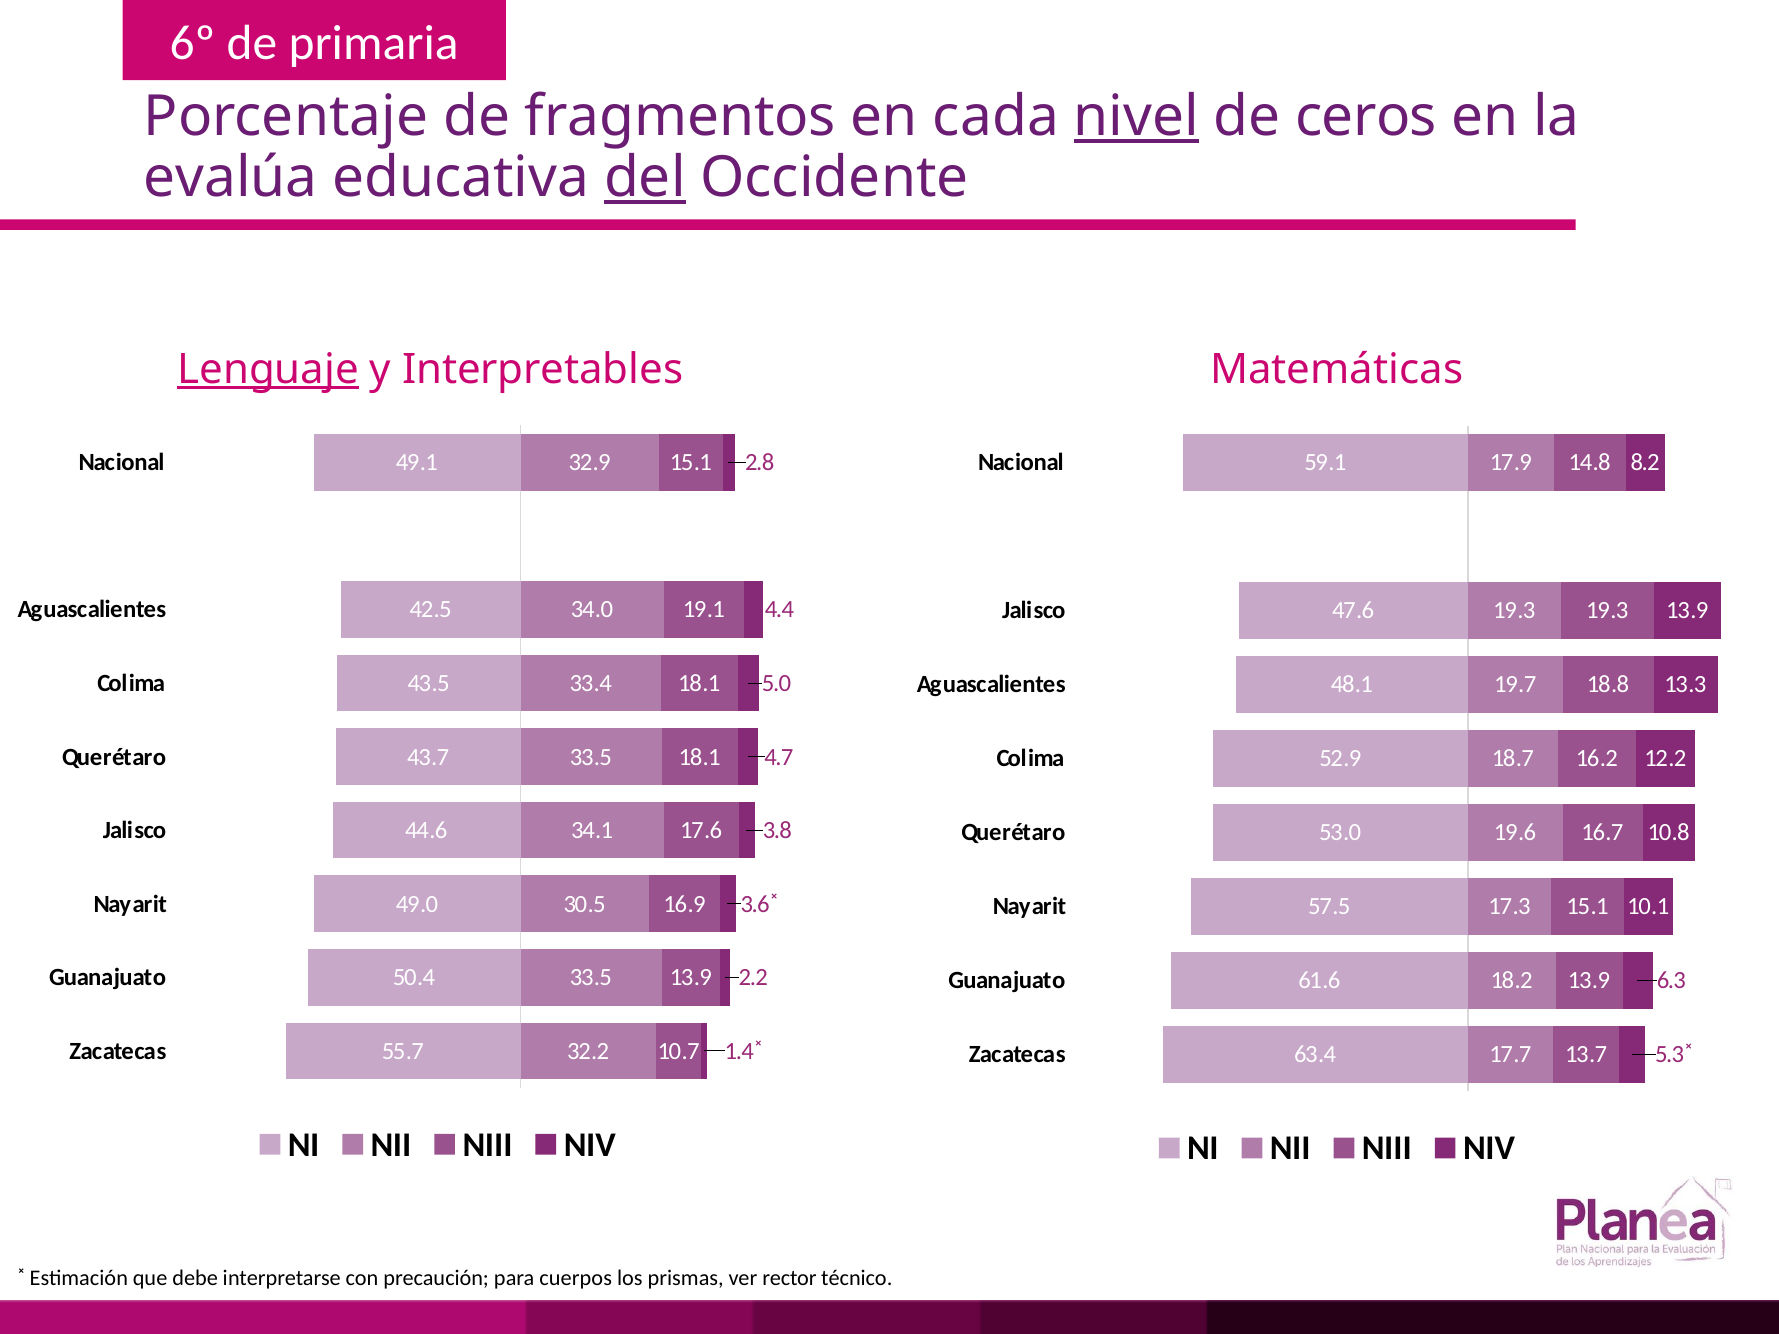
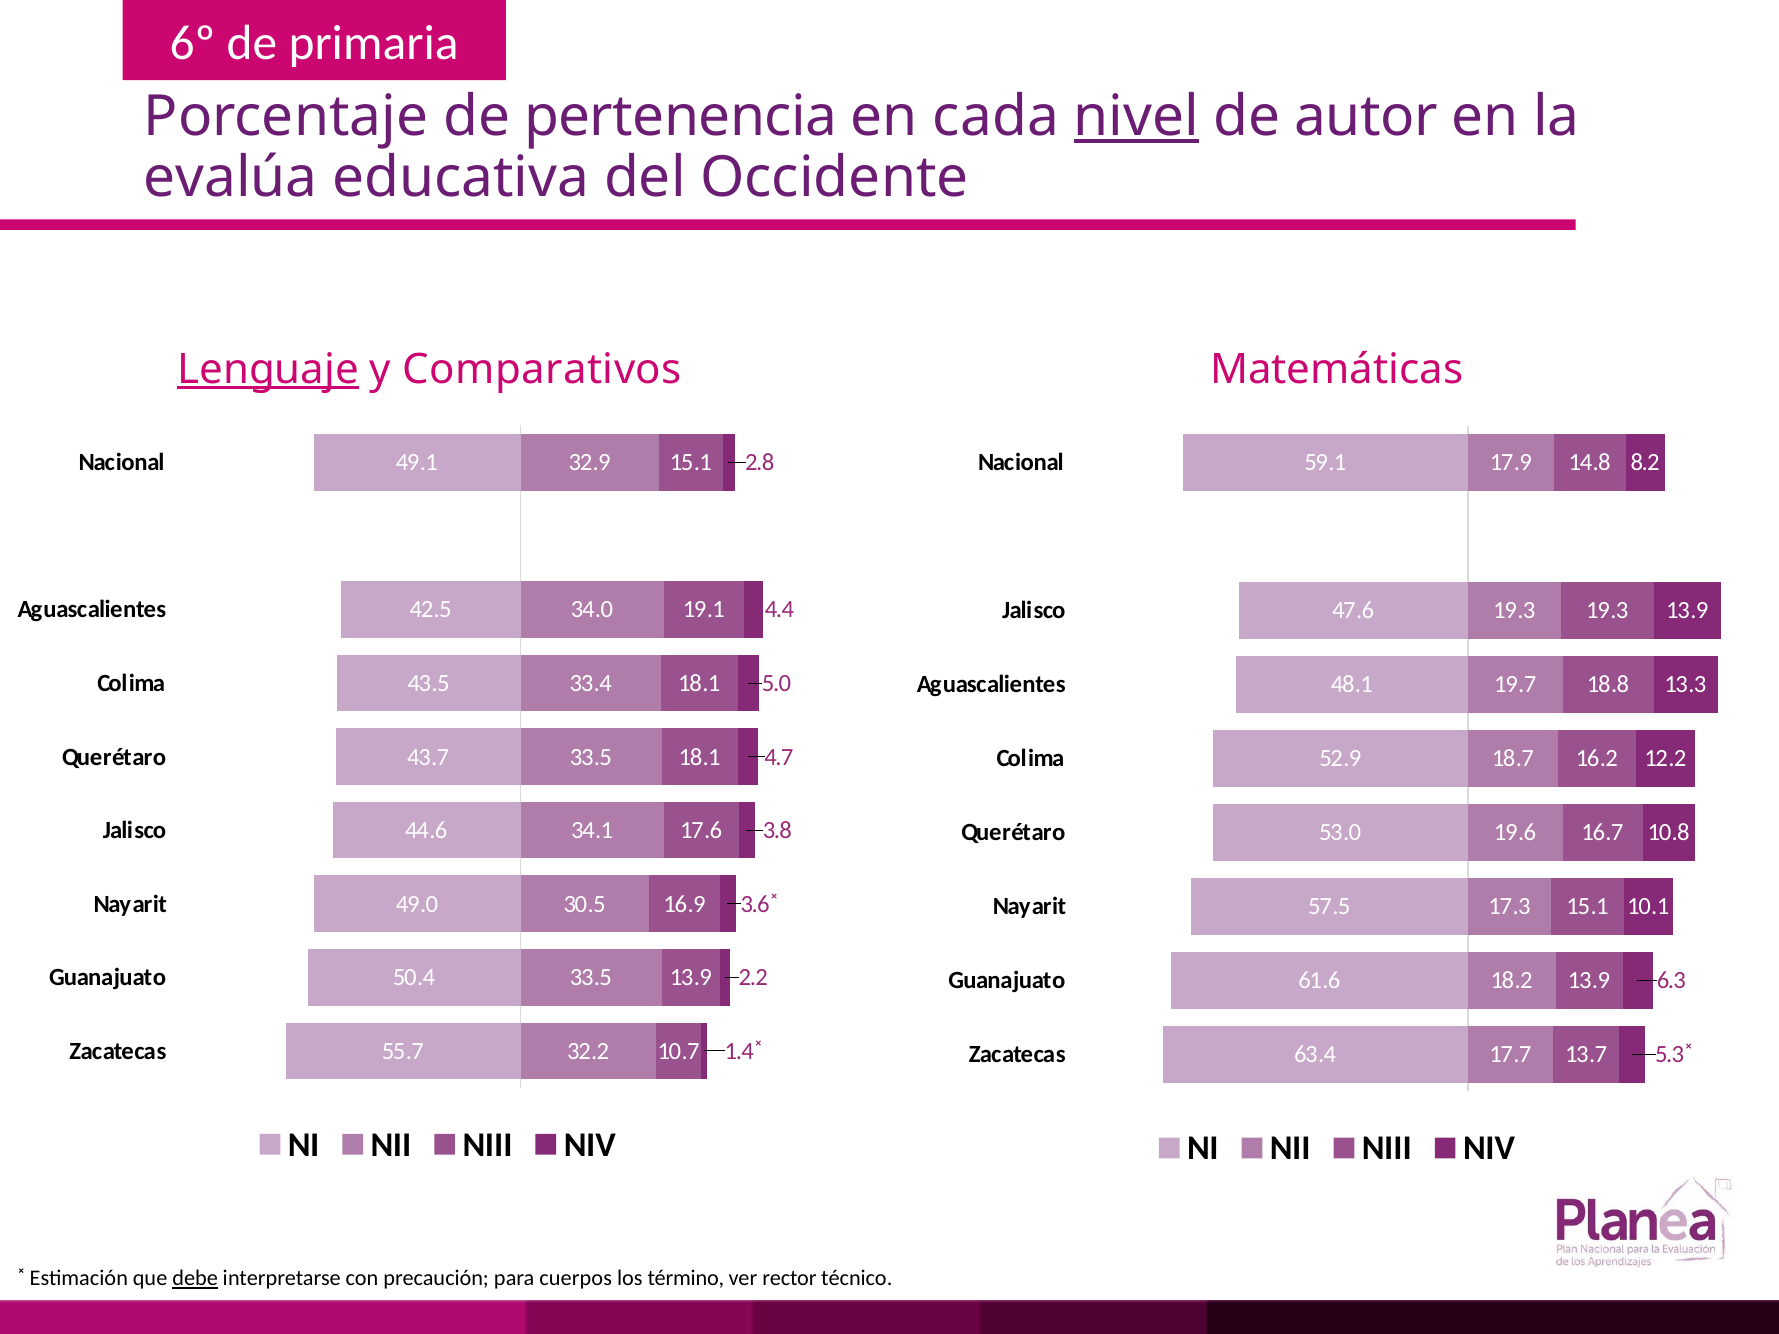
fragmentos: fragmentos -> pertenencia
ceros: ceros -> autor
del underline: present -> none
Interpretables: Interpretables -> Comparativos
debe underline: none -> present
prismas: prismas -> término
